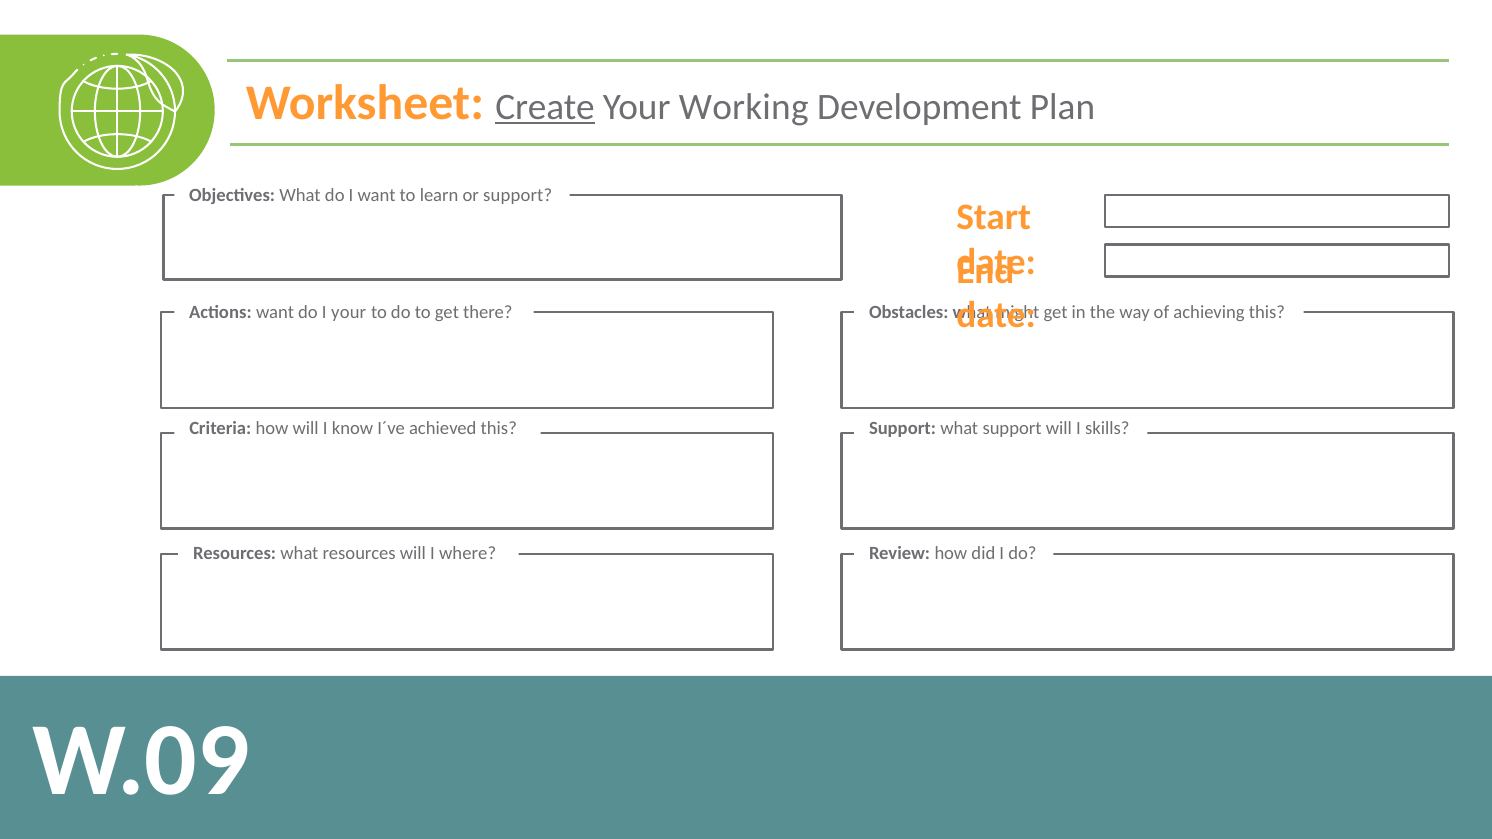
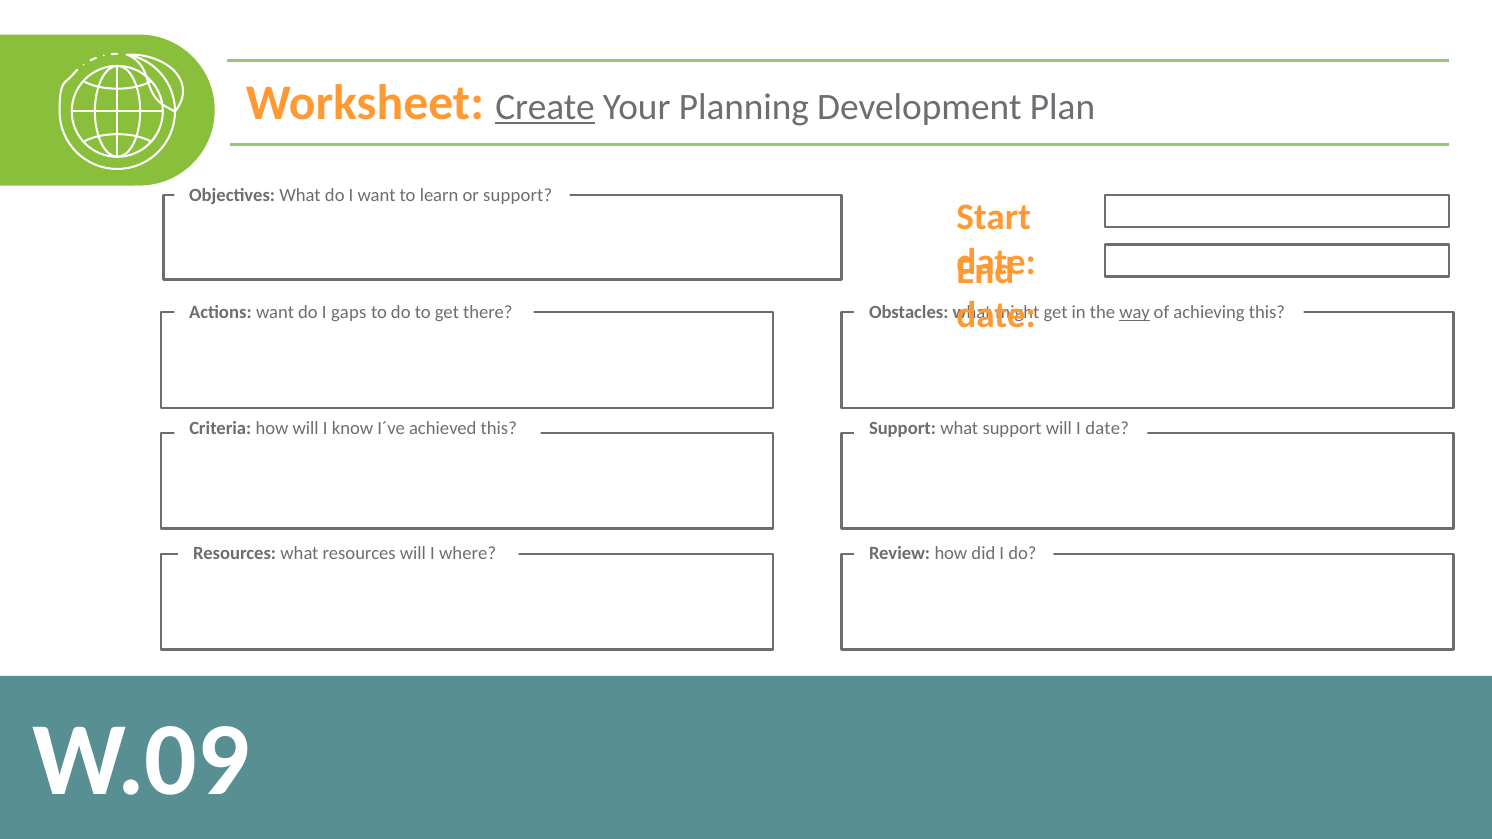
Working: Working -> Planning
way underline: none -> present
I your: your -> gaps
I skills: skills -> date
